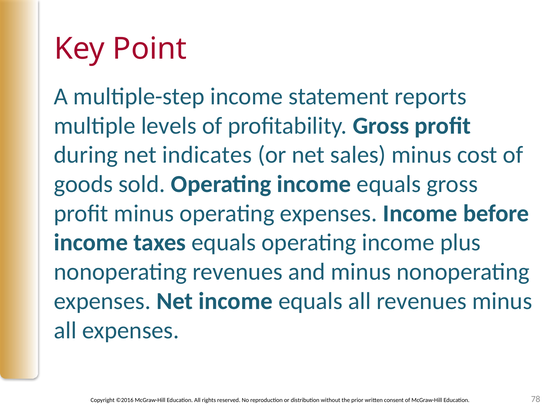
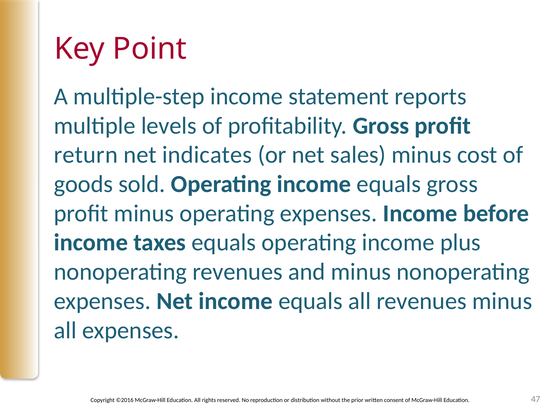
during: during -> return
78: 78 -> 47
